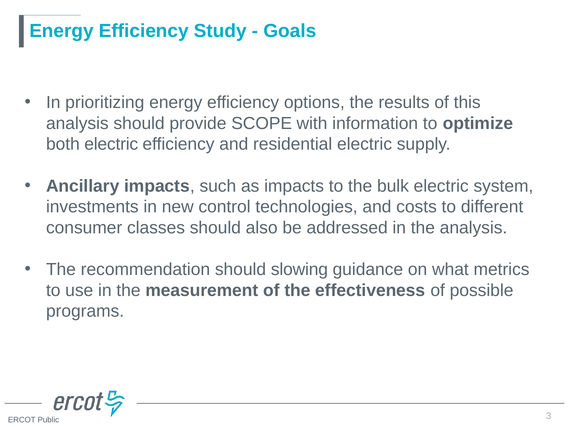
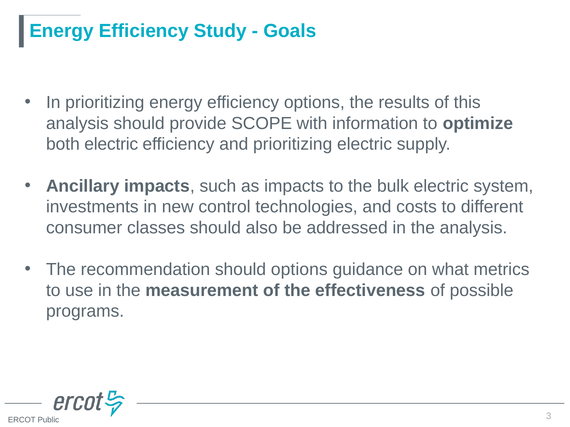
and residential: residential -> prioritizing
should slowing: slowing -> options
